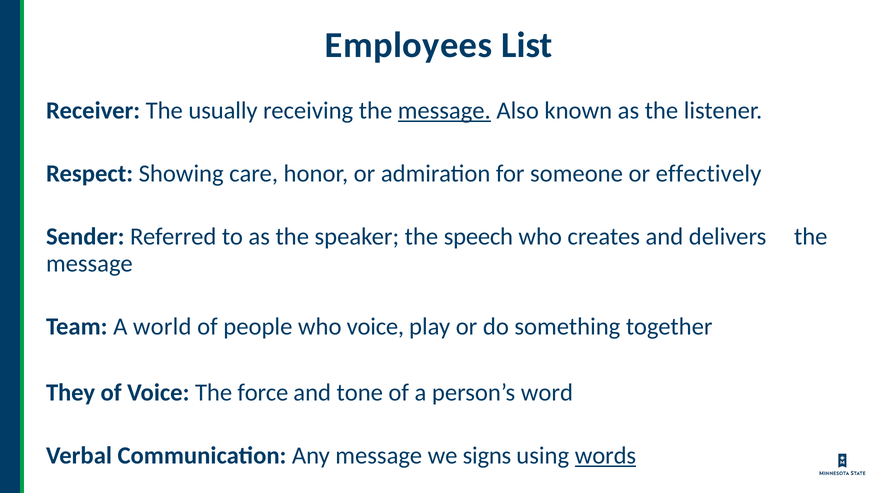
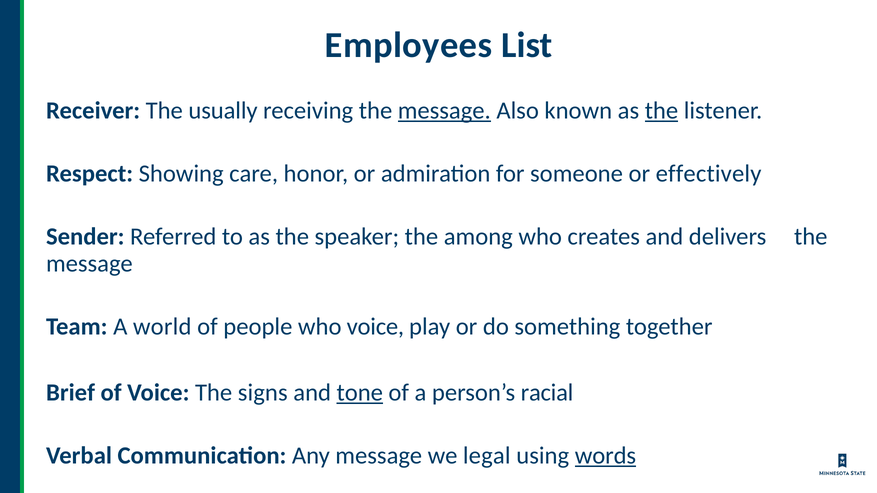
the at (661, 111) underline: none -> present
speech: speech -> among
They: They -> Brief
force: force -> signs
tone underline: none -> present
word: word -> racial
signs: signs -> legal
